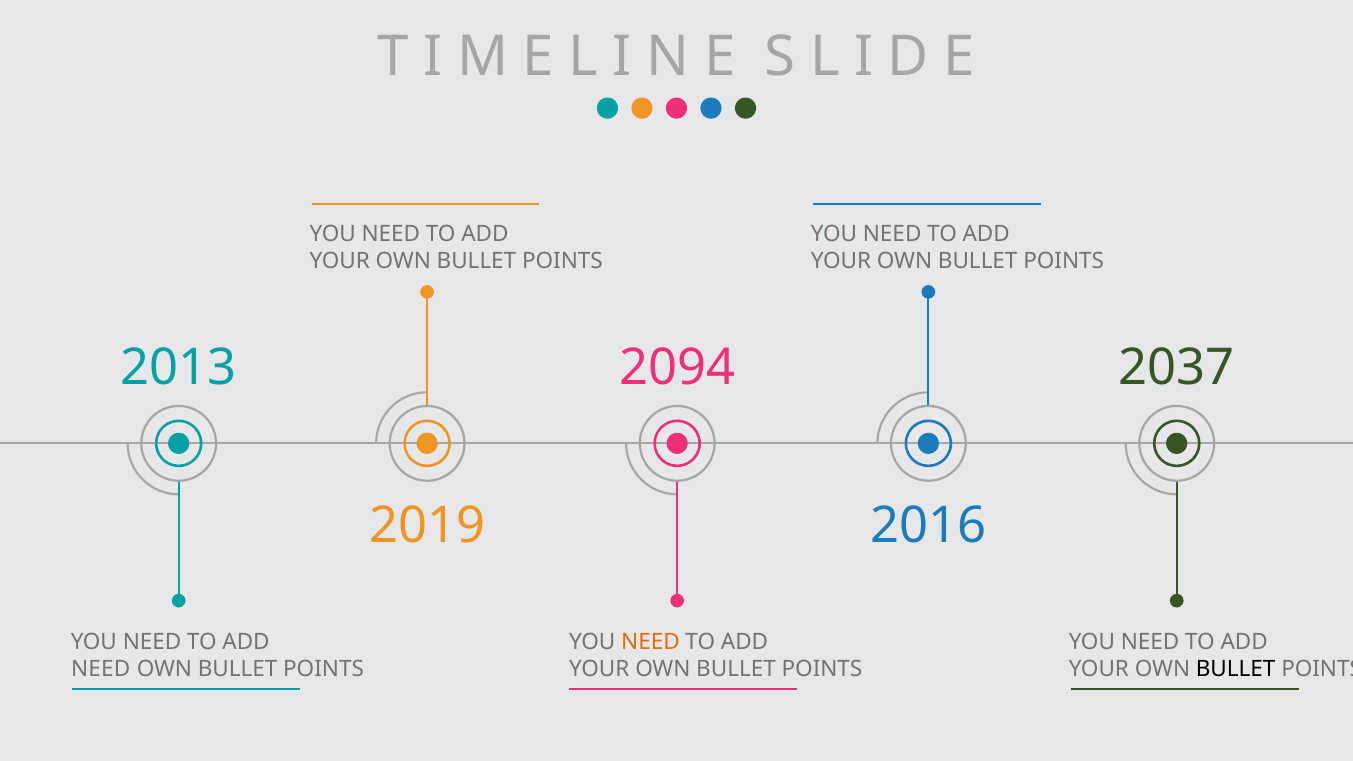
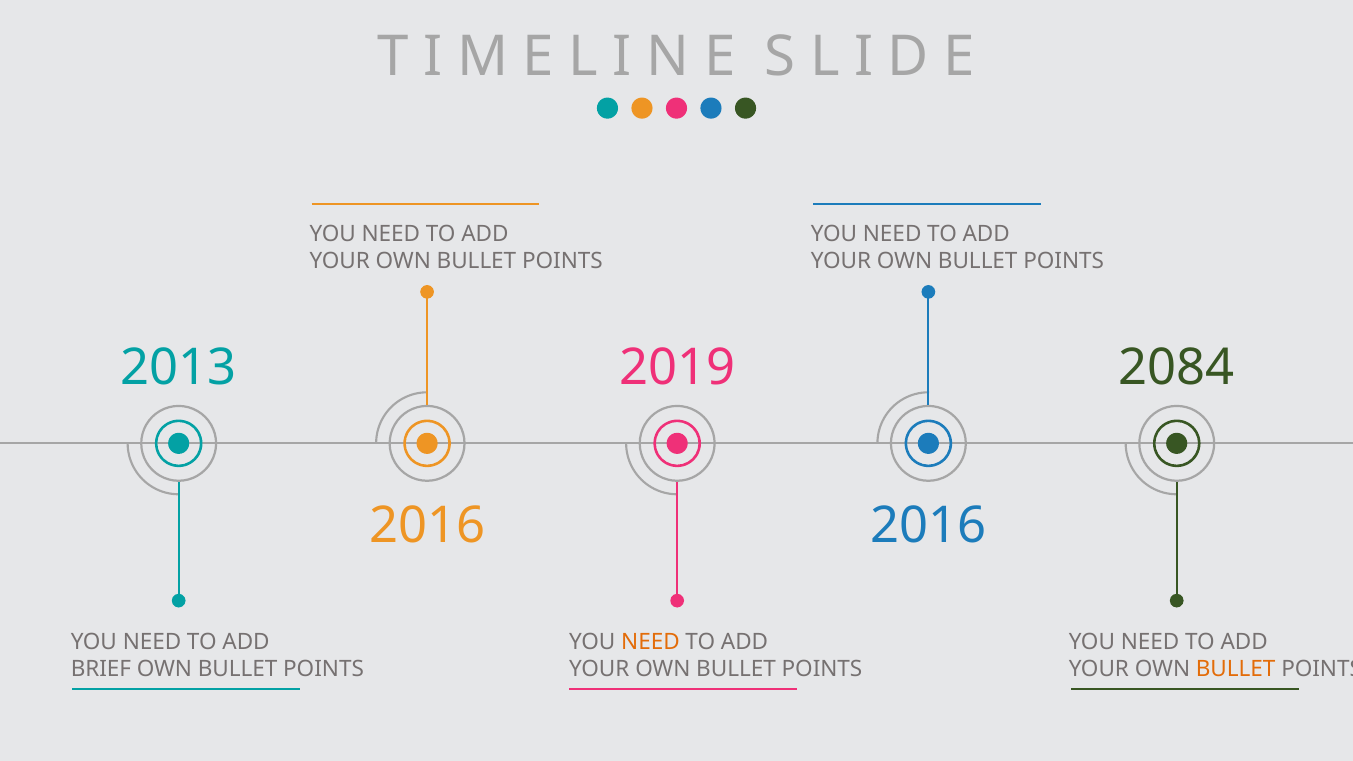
2094: 2094 -> 2019
2037: 2037 -> 2084
2019 at (427, 525): 2019 -> 2016
NEED at (101, 669): NEED -> BRIEF
BULLET at (1236, 669) colour: black -> orange
